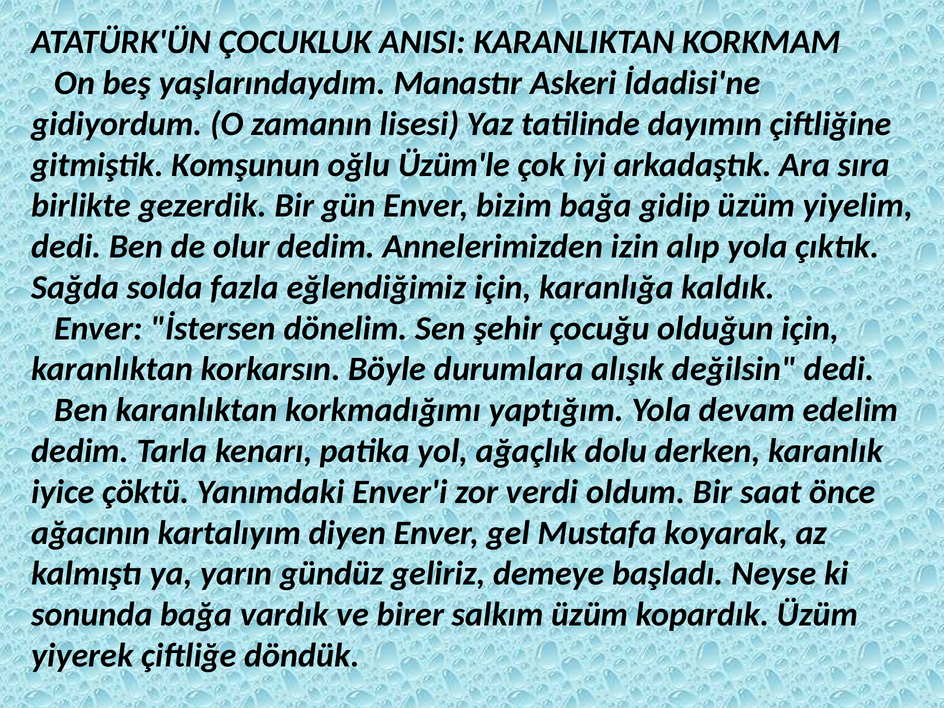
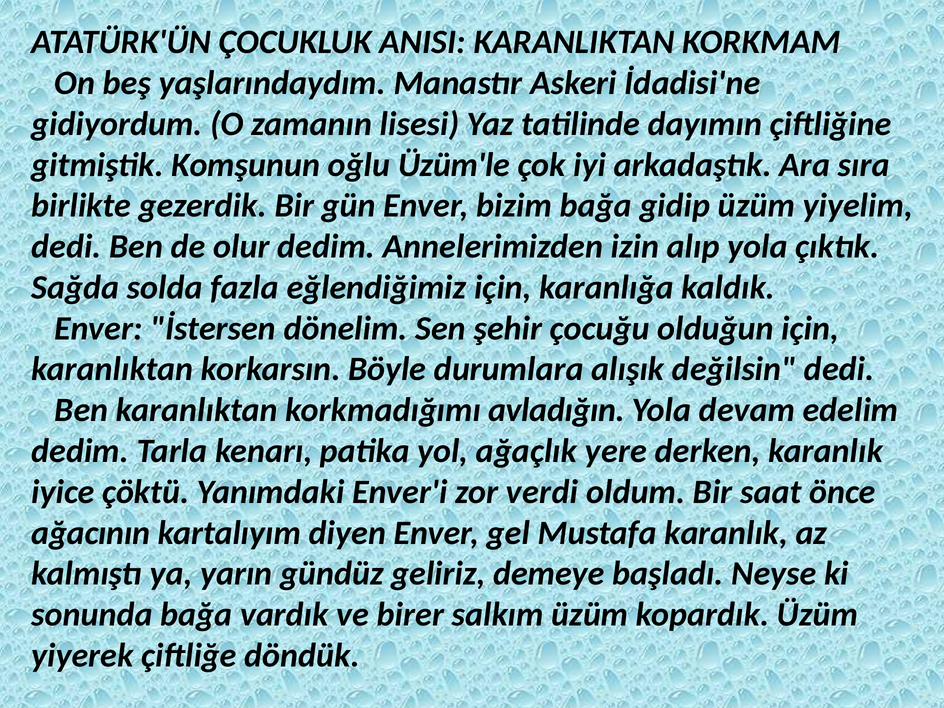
yaptığım: yaptığım -> avladığın
dolu: dolu -> yere
Mustafa koyarak: koyarak -> karanlık
